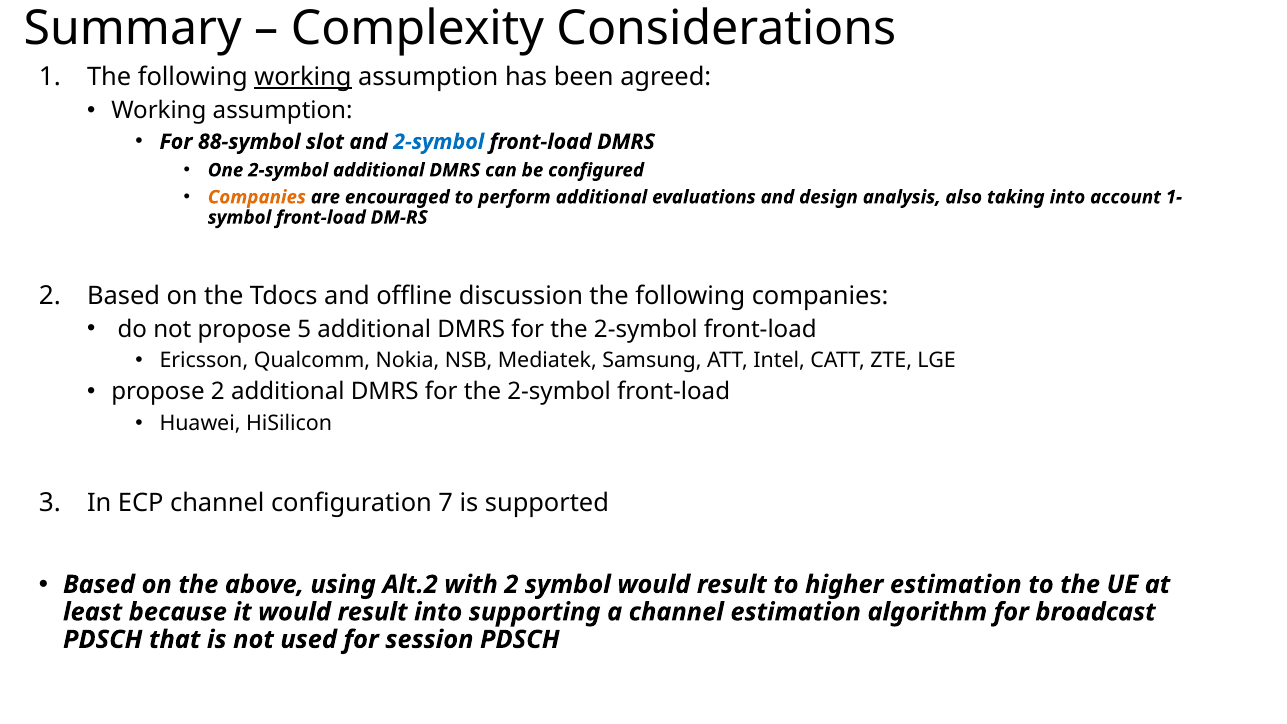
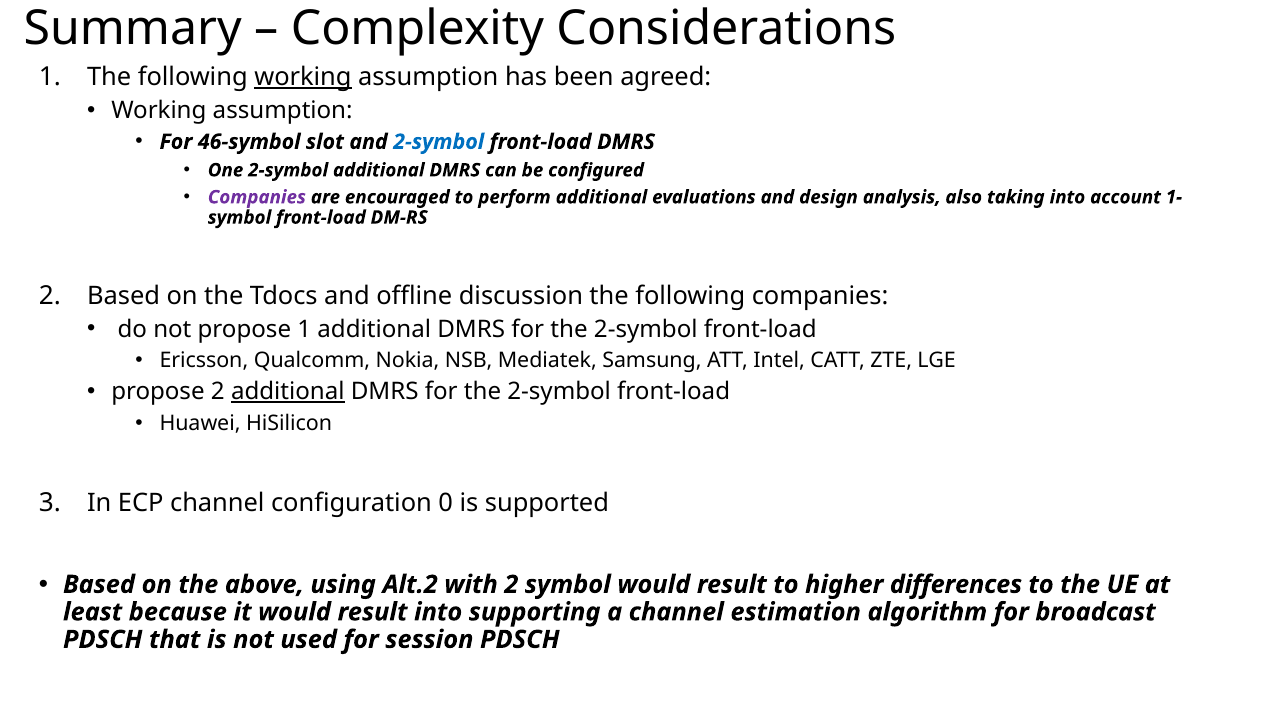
88-symbol: 88-symbol -> 46-symbol
Companies at (257, 197) colour: orange -> purple
propose 5: 5 -> 1
additional at (288, 392) underline: none -> present
7: 7 -> 0
higher estimation: estimation -> differences
